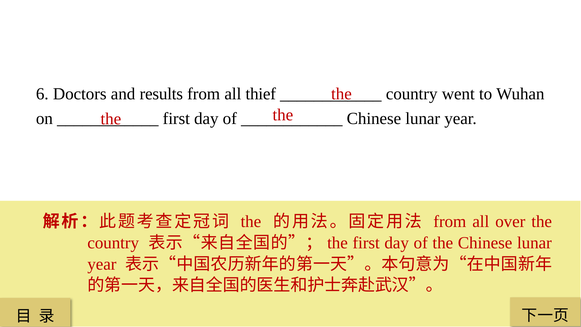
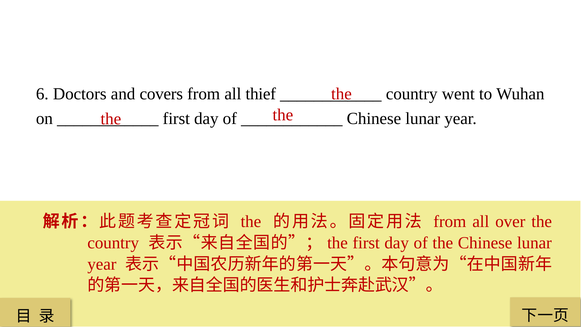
results: results -> covers
